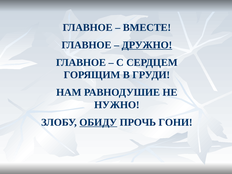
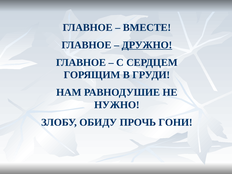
ОБИДУ underline: present -> none
